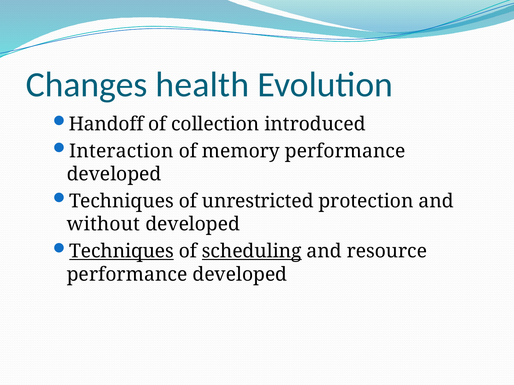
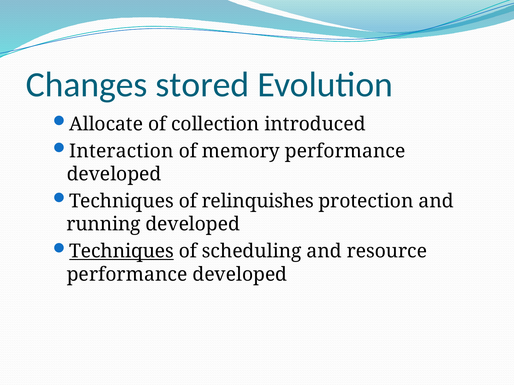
health: health -> stored
Handoff: Handoff -> Allocate
unrestricted: unrestricted -> relinquishes
without: without -> running
scheduling underline: present -> none
